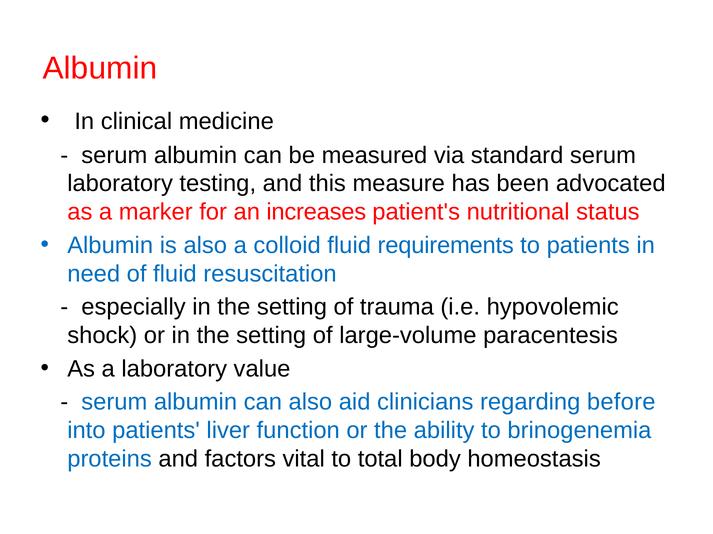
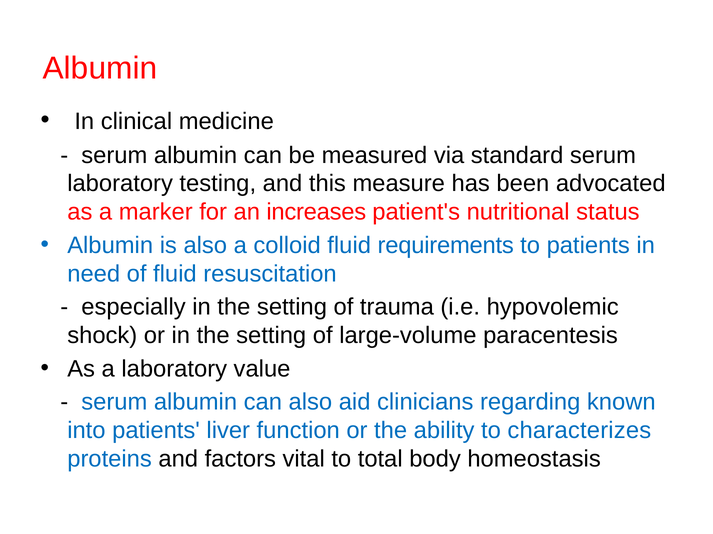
before: before -> known
brinogenemia: brinogenemia -> characterizes
